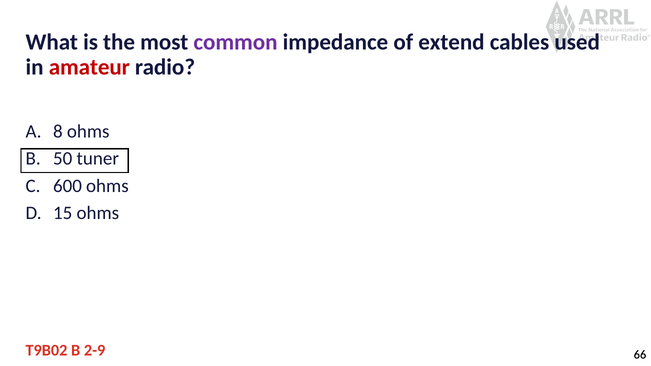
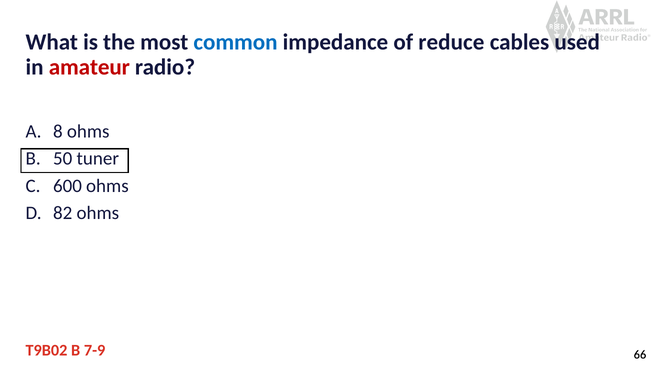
common colour: purple -> blue
extend: extend -> reduce
15: 15 -> 82
2-9: 2-9 -> 7-9
